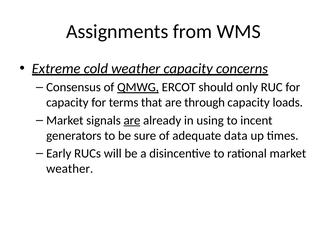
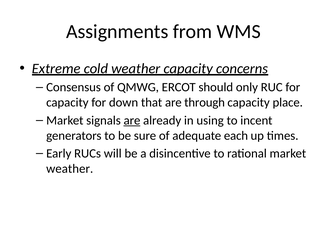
QMWG underline: present -> none
terms: terms -> down
loads: loads -> place
data: data -> each
